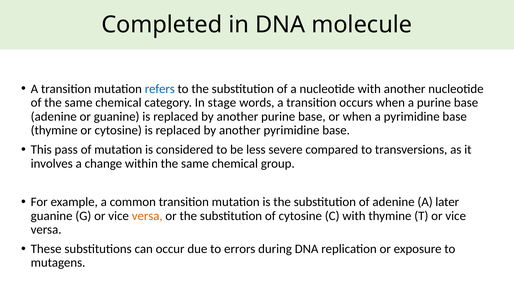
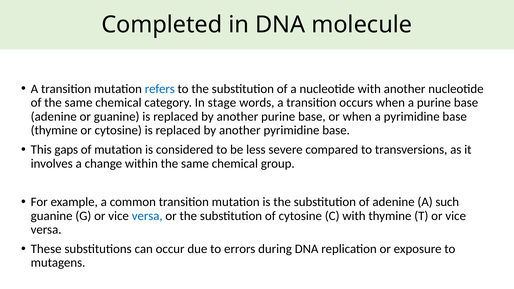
pass: pass -> gaps
later: later -> such
versa at (147, 216) colour: orange -> blue
